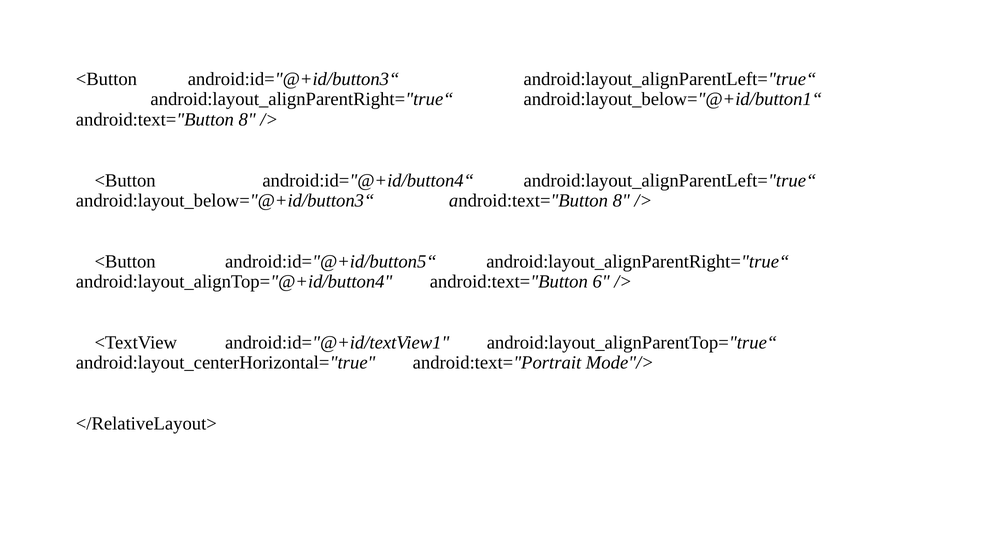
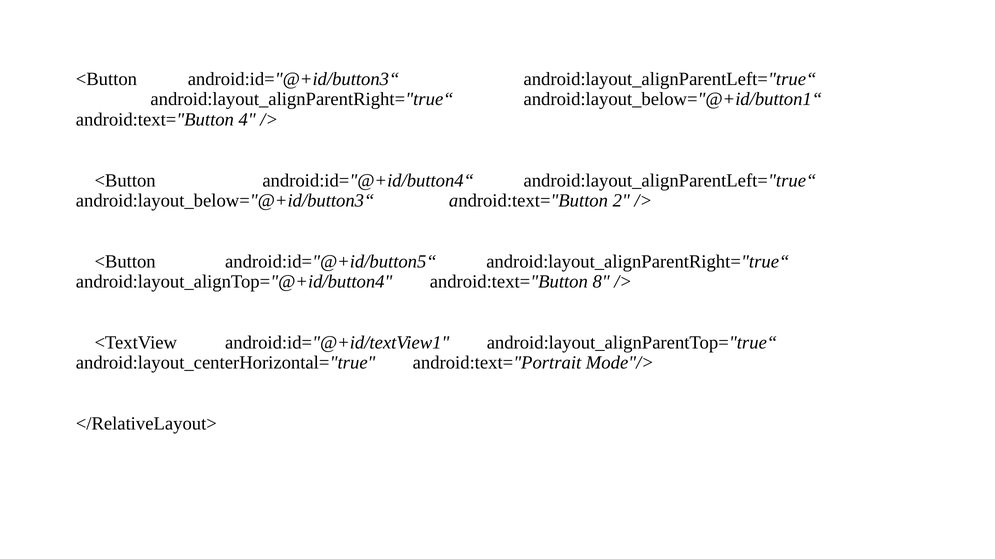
8 at (247, 120): 8 -> 4
android:layout_below="@+id/button3“ android:text="Button 8: 8 -> 2
6: 6 -> 8
